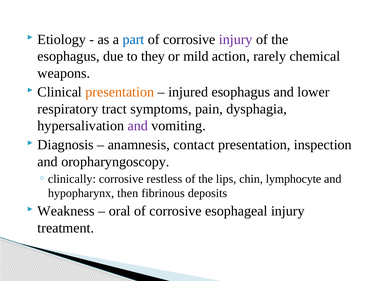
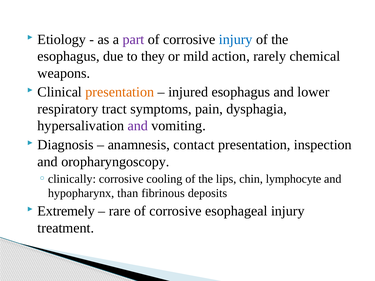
part colour: blue -> purple
injury at (236, 39) colour: purple -> blue
restless: restless -> cooling
then: then -> than
Weakness: Weakness -> Extremely
oral: oral -> rare
